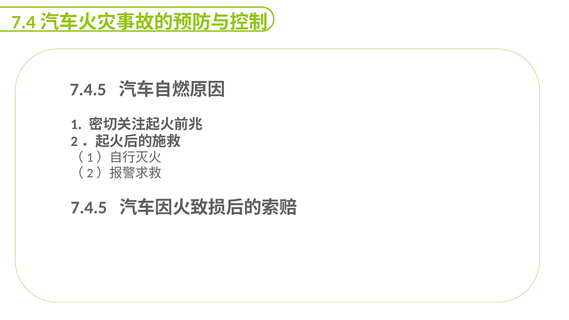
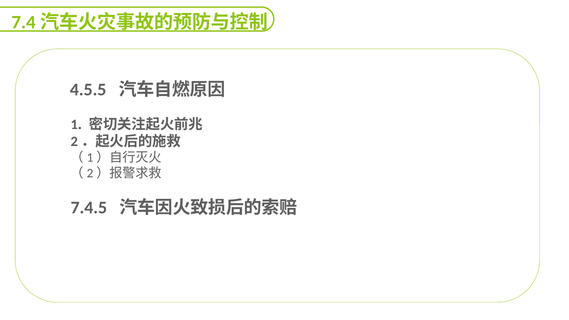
7.4.5 at (88, 90): 7.4.5 -> 4.5.5
